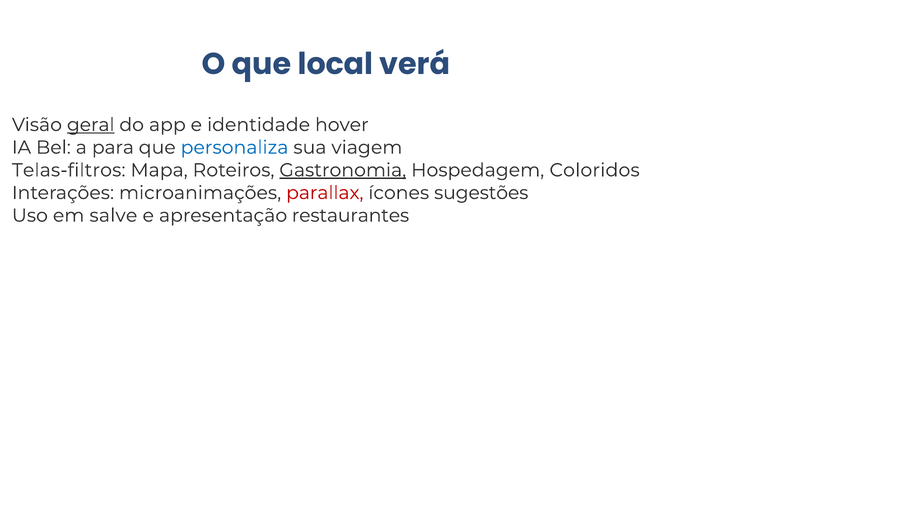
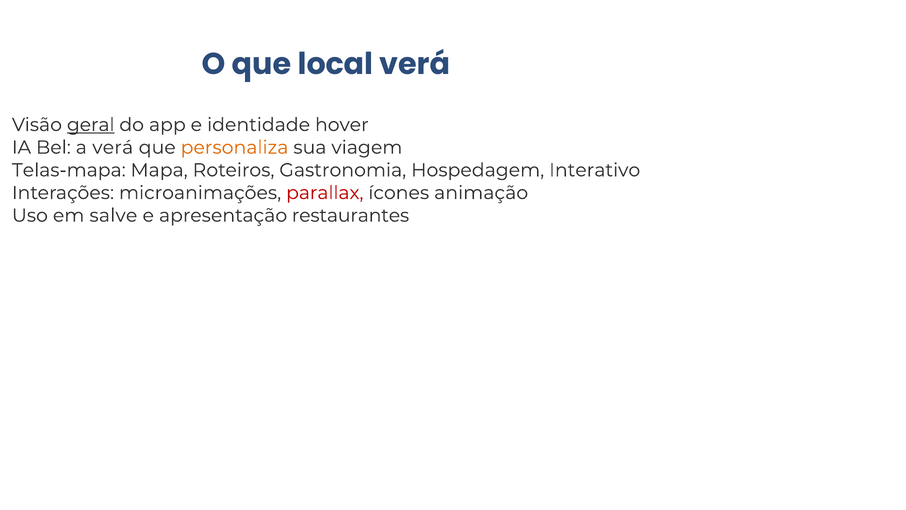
a para: para -> verá
personaliza colour: blue -> orange
Telas-filtros: Telas-filtros -> Telas-mapa
Gastronomia underline: present -> none
Coloridos: Coloridos -> Interativo
sugestões: sugestões -> animação
